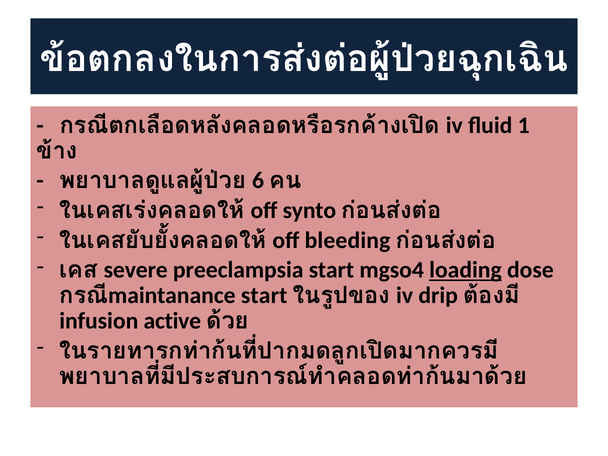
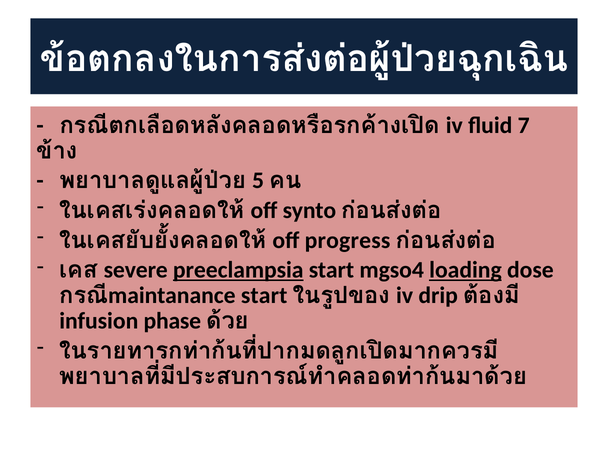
1: 1 -> 7
6: 6 -> 5
bleeding: bleeding -> progress
preeclampsia underline: none -> present
active: active -> phase
